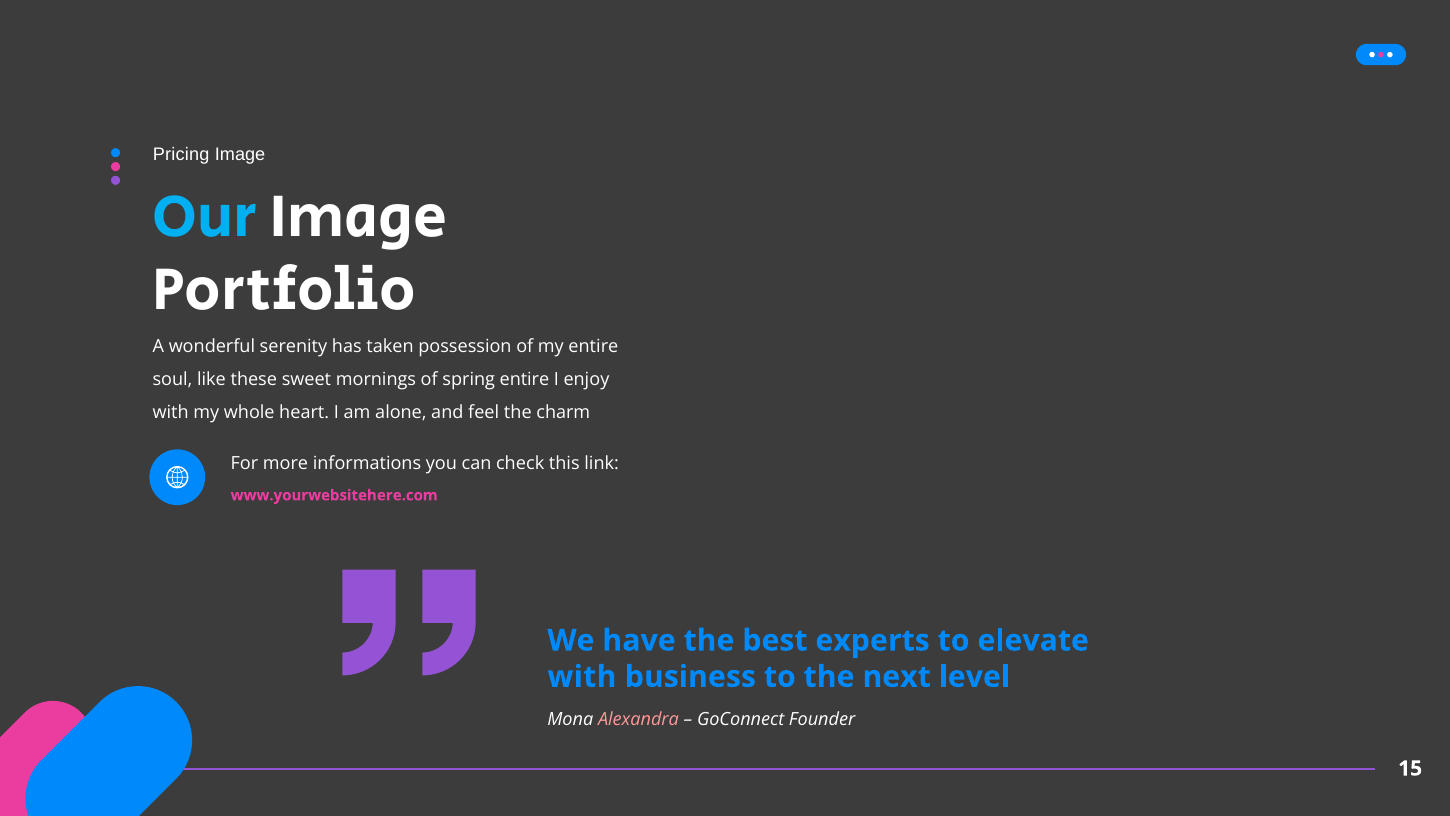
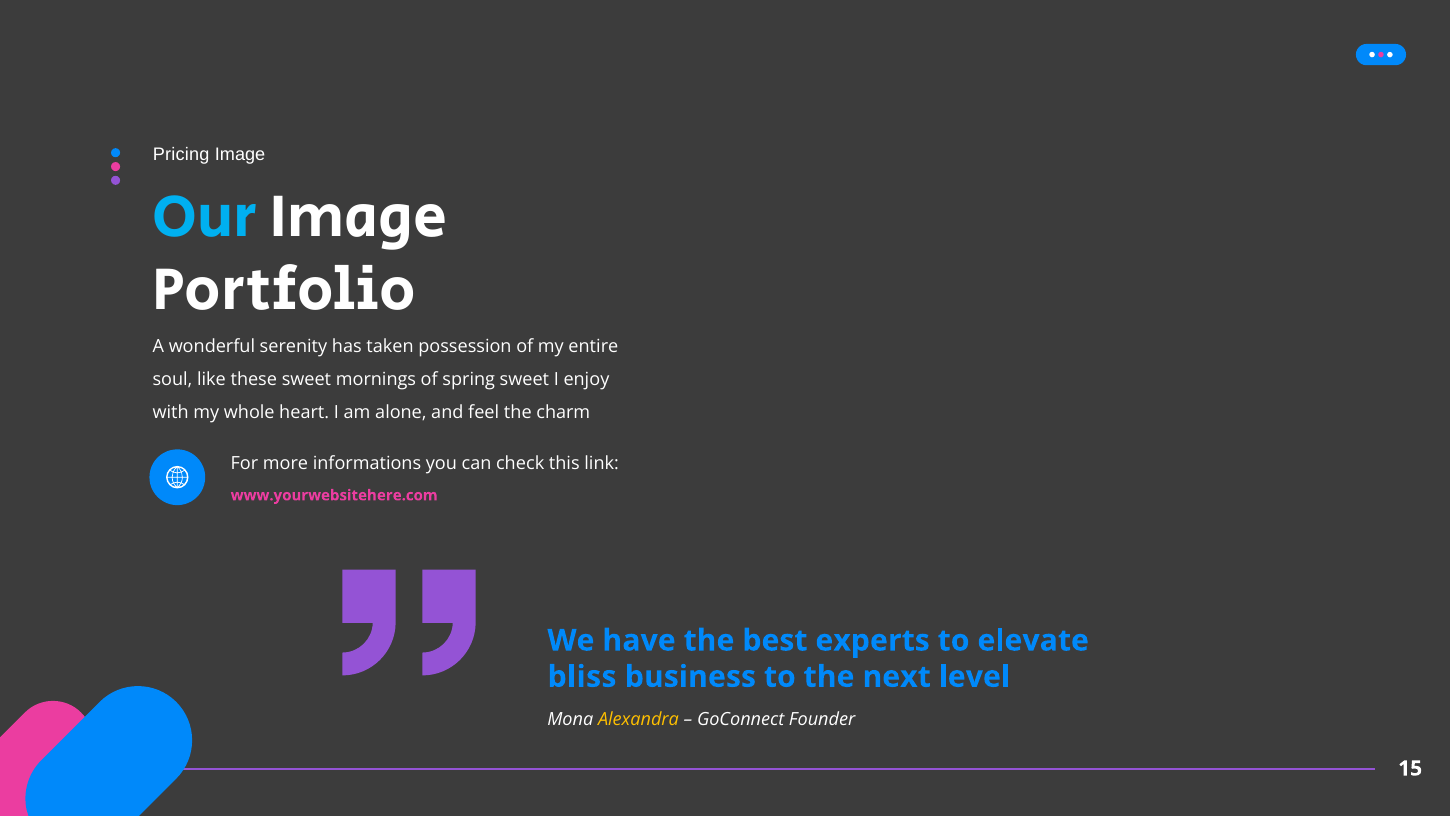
spring entire: entire -> sweet
with at (582, 677): with -> bliss
Alexandra colour: pink -> yellow
